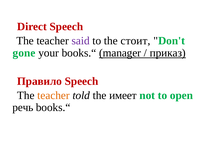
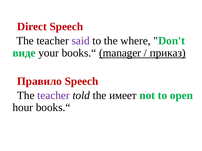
стоит: стоит -> where
gone: gone -> виде
teacher at (53, 96) colour: orange -> purple
речь: речь -> hour
